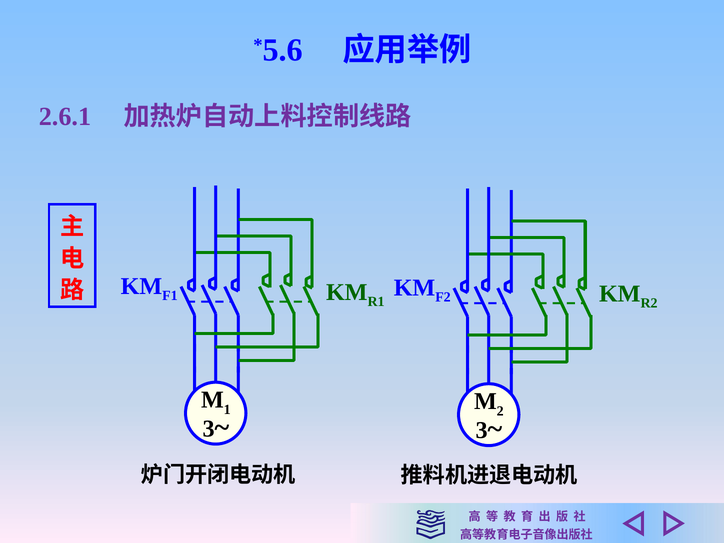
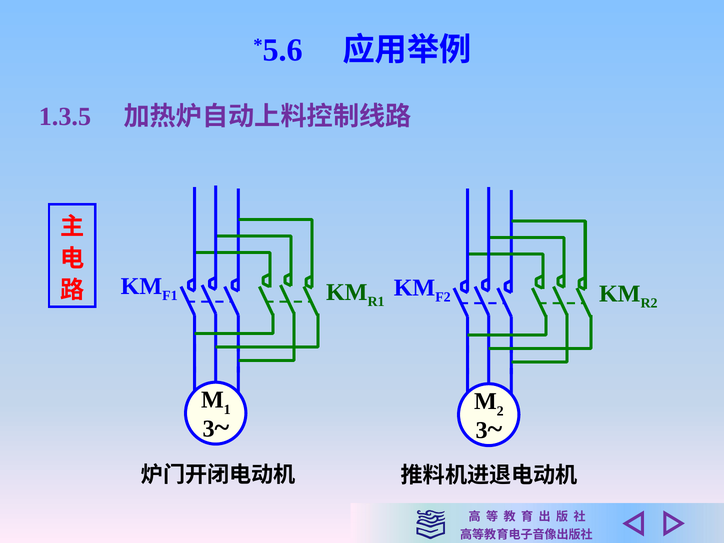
2.6.1: 2.6.1 -> 1.3.5
